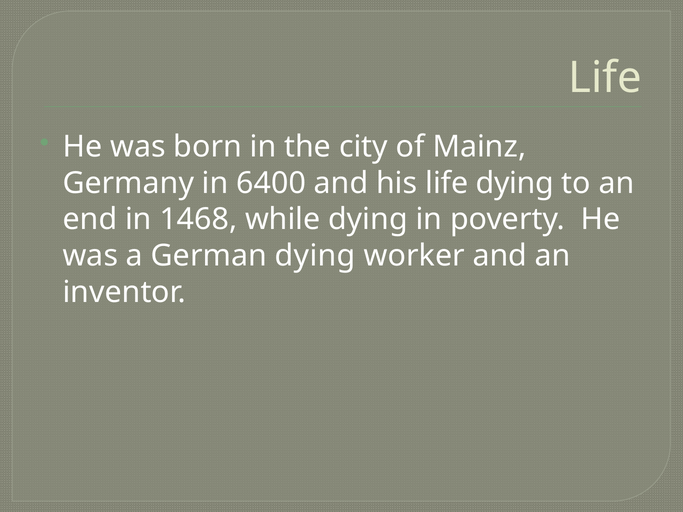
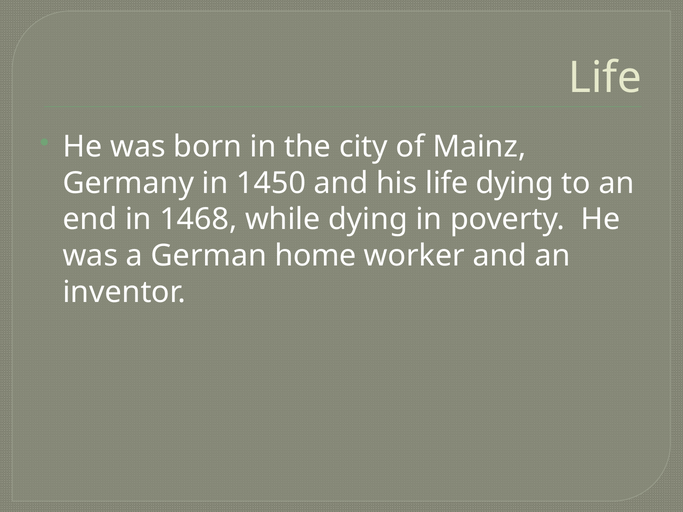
6400: 6400 -> 1450
German dying: dying -> home
